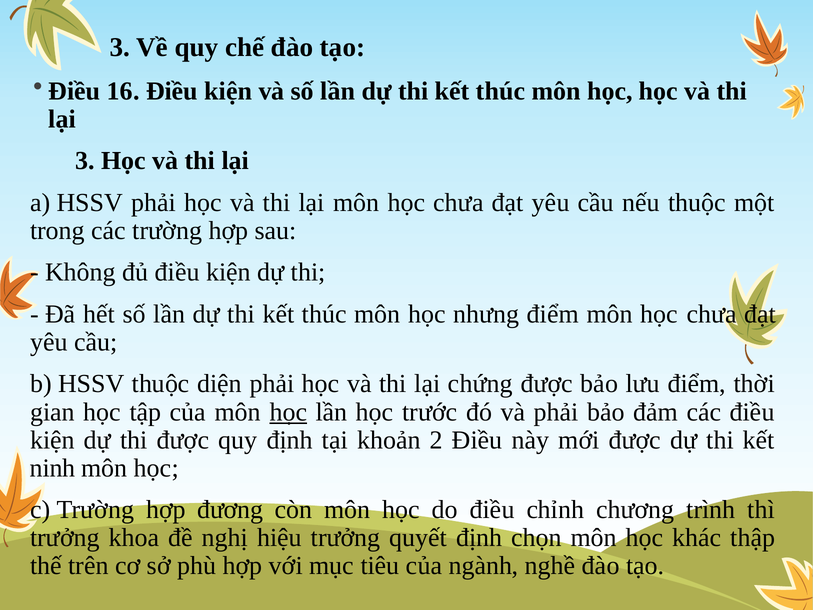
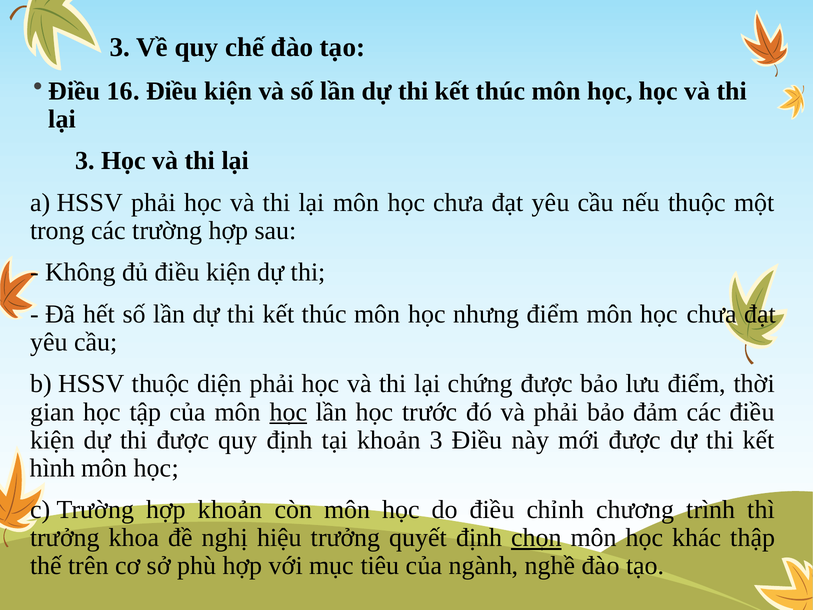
khoản 2: 2 -> 3
ninh: ninh -> hình
hợp đương: đương -> khoản
chọn underline: none -> present
